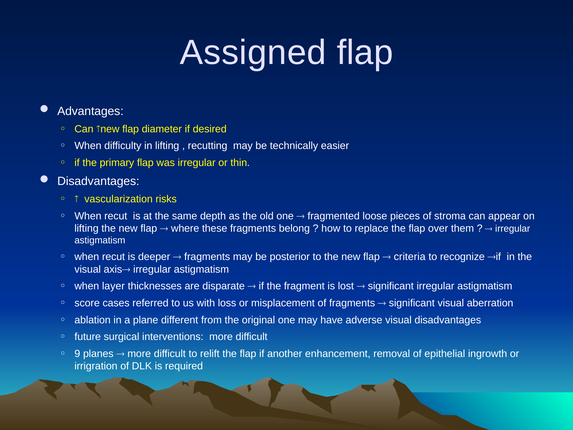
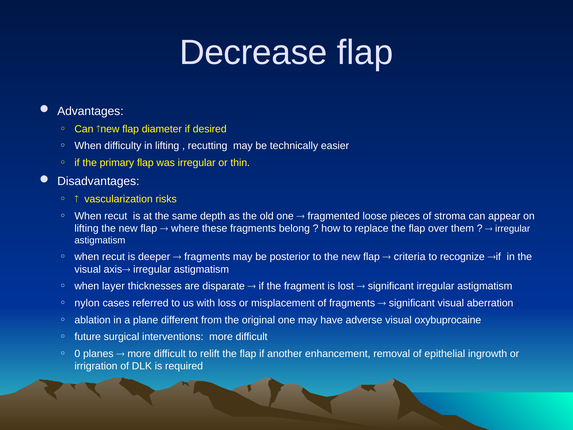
Assigned: Assigned -> Decrease
score: score -> nylon
visual disadvantages: disadvantages -> oxybuprocaine
9: 9 -> 0
